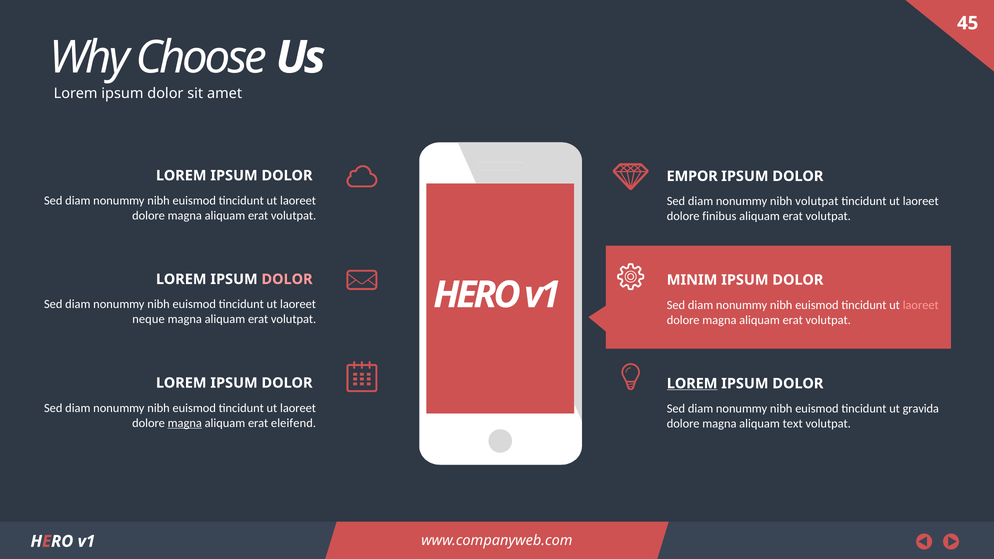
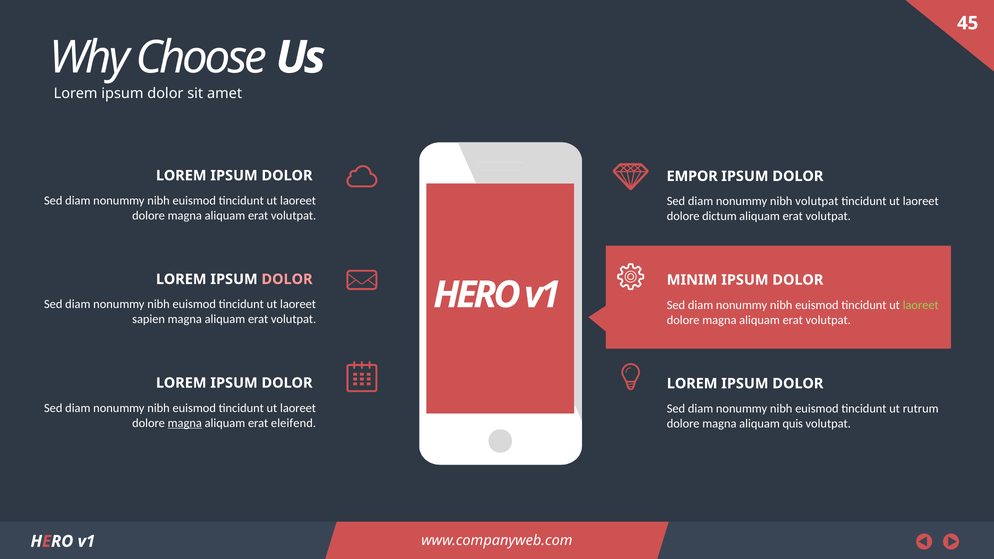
finibus: finibus -> dictum
laoreet at (921, 305) colour: pink -> light green
neque: neque -> sapien
LOREM at (692, 384) underline: present -> none
gravida: gravida -> rutrum
text: text -> quis
